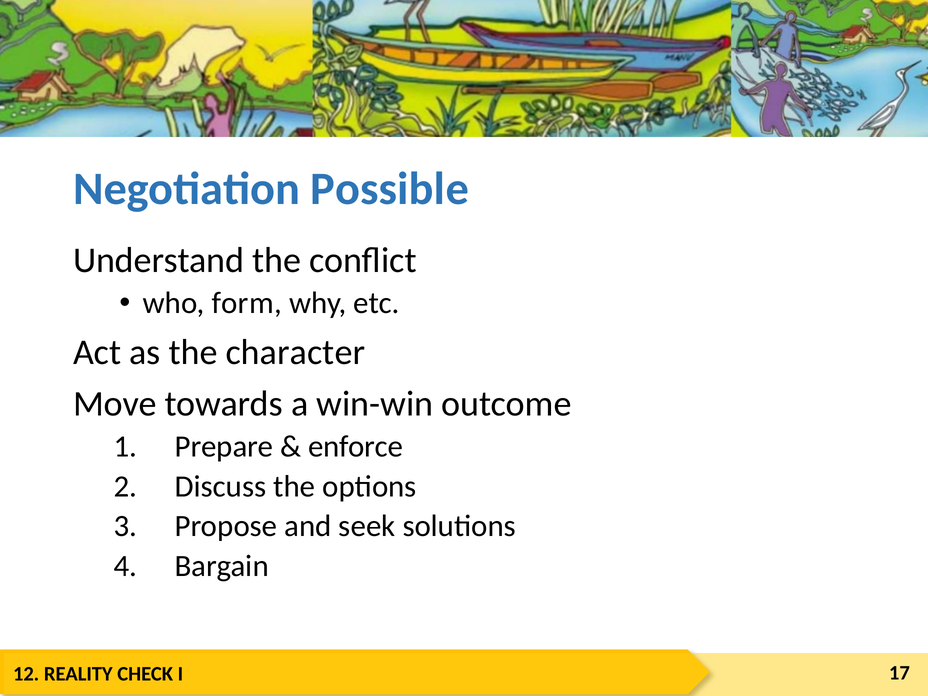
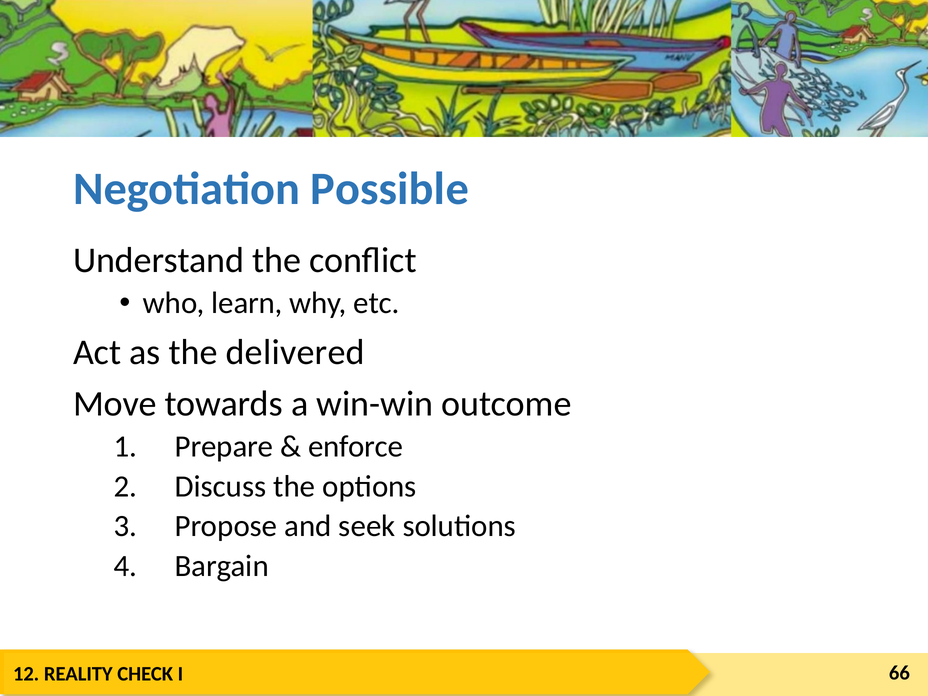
form: form -> learn
character: character -> delivered
17: 17 -> 66
